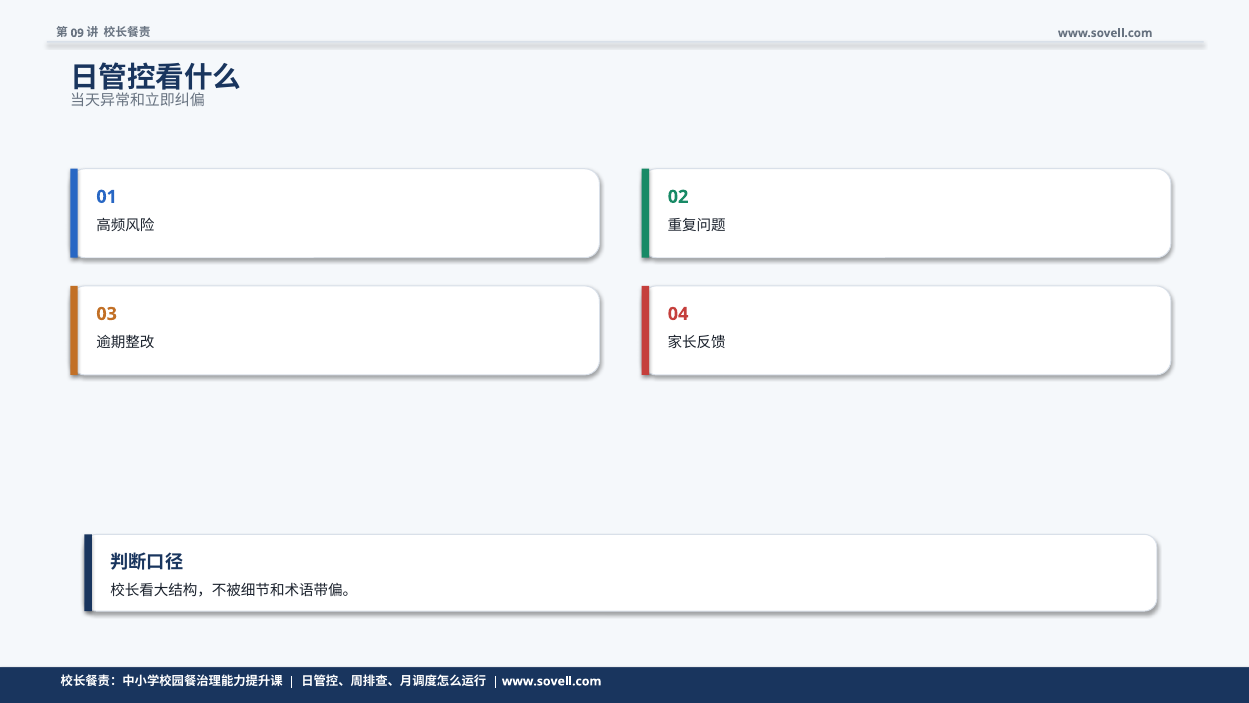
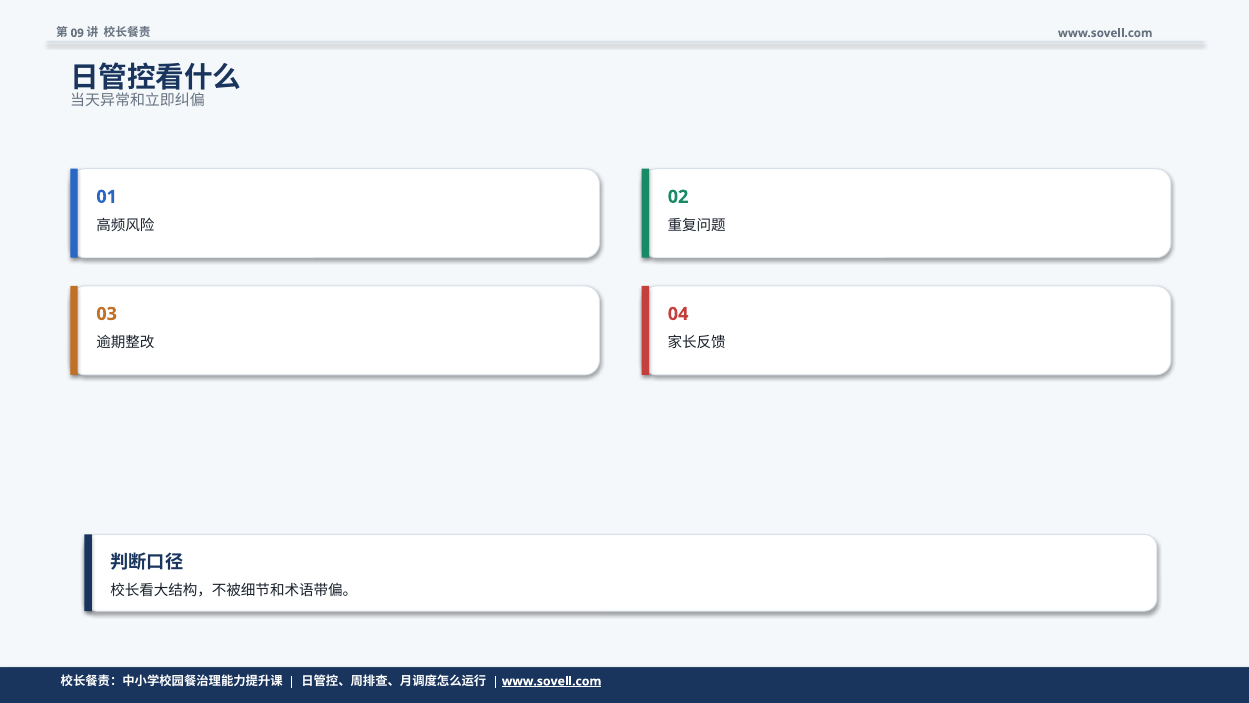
www.sovell.com at (552, 681) underline: none -> present
